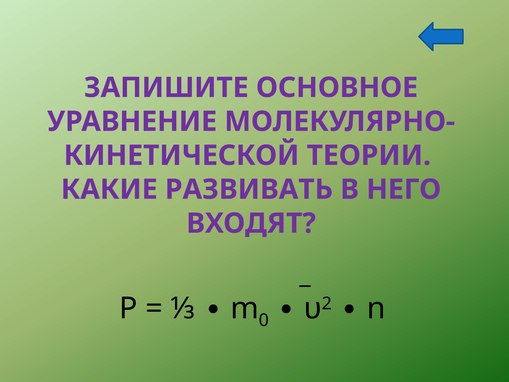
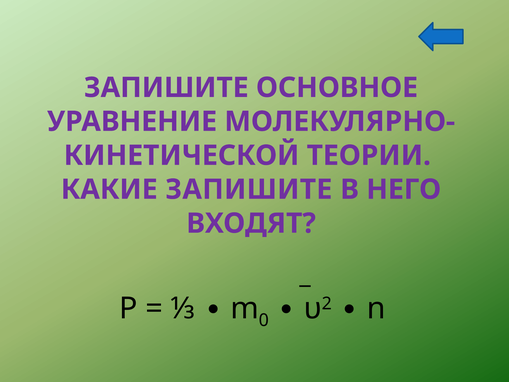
КАКИЕ РАЗВИВАТЬ: РАЗВИВАТЬ -> ЗАПИШИТЕ
